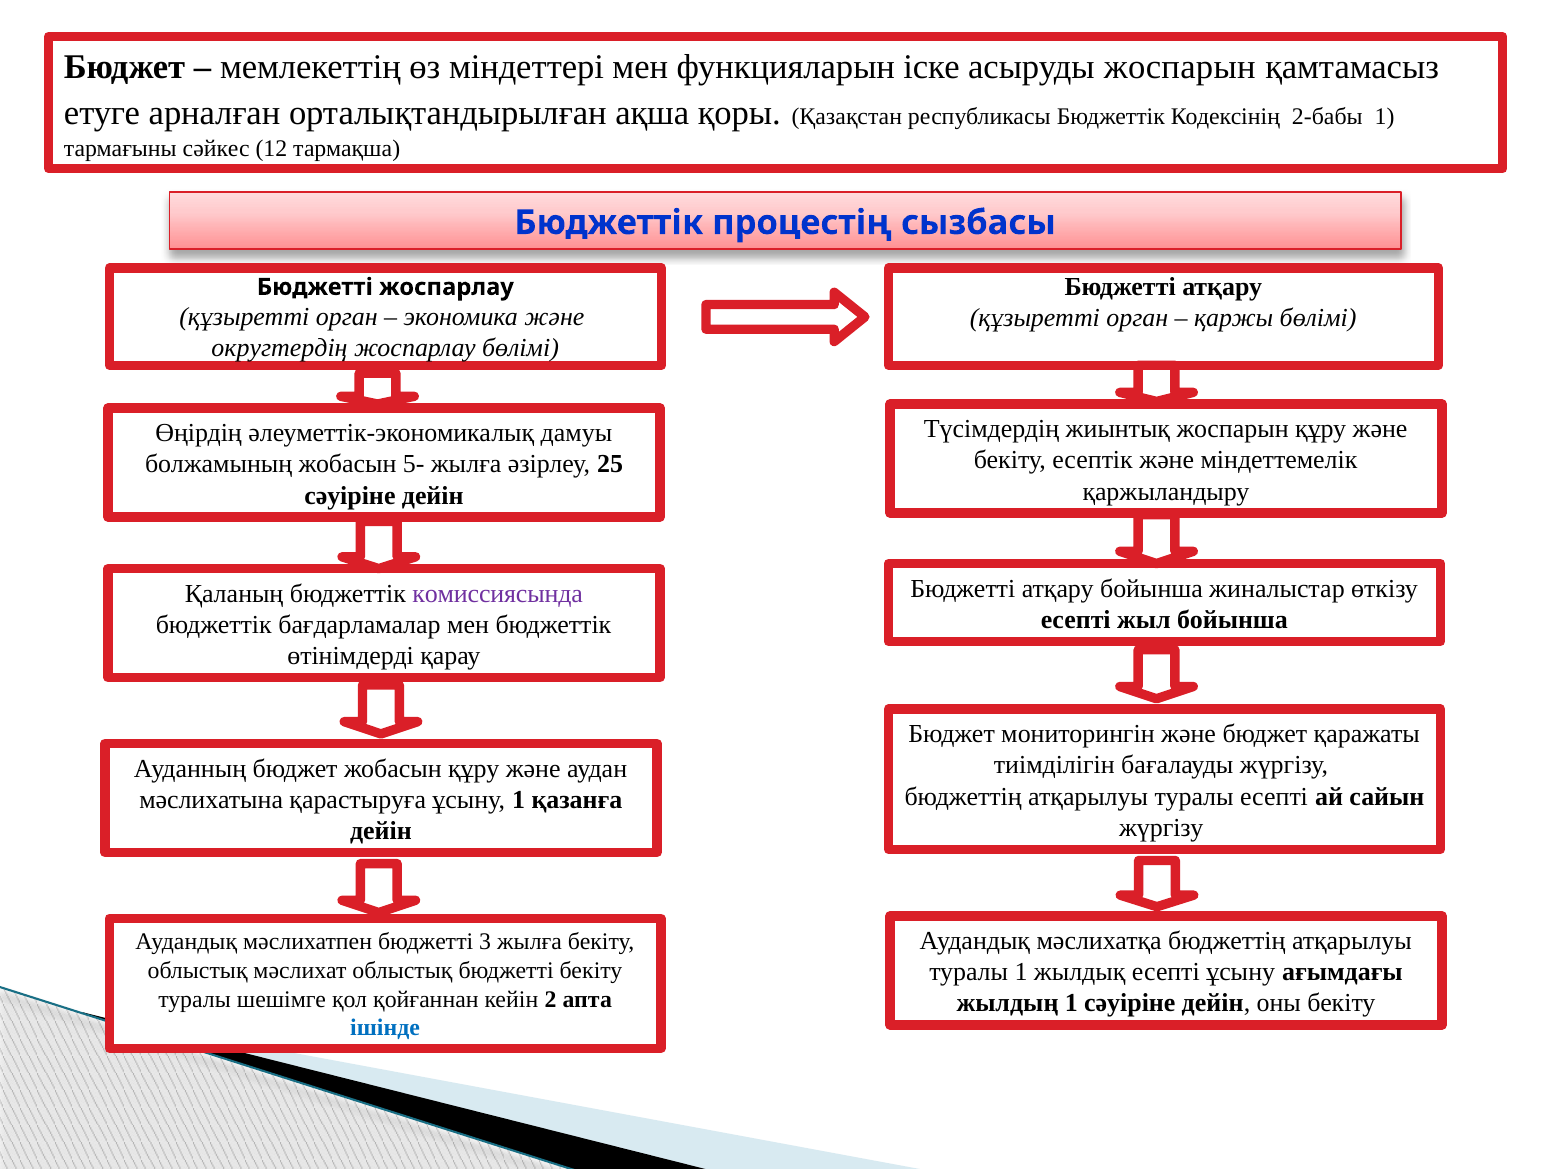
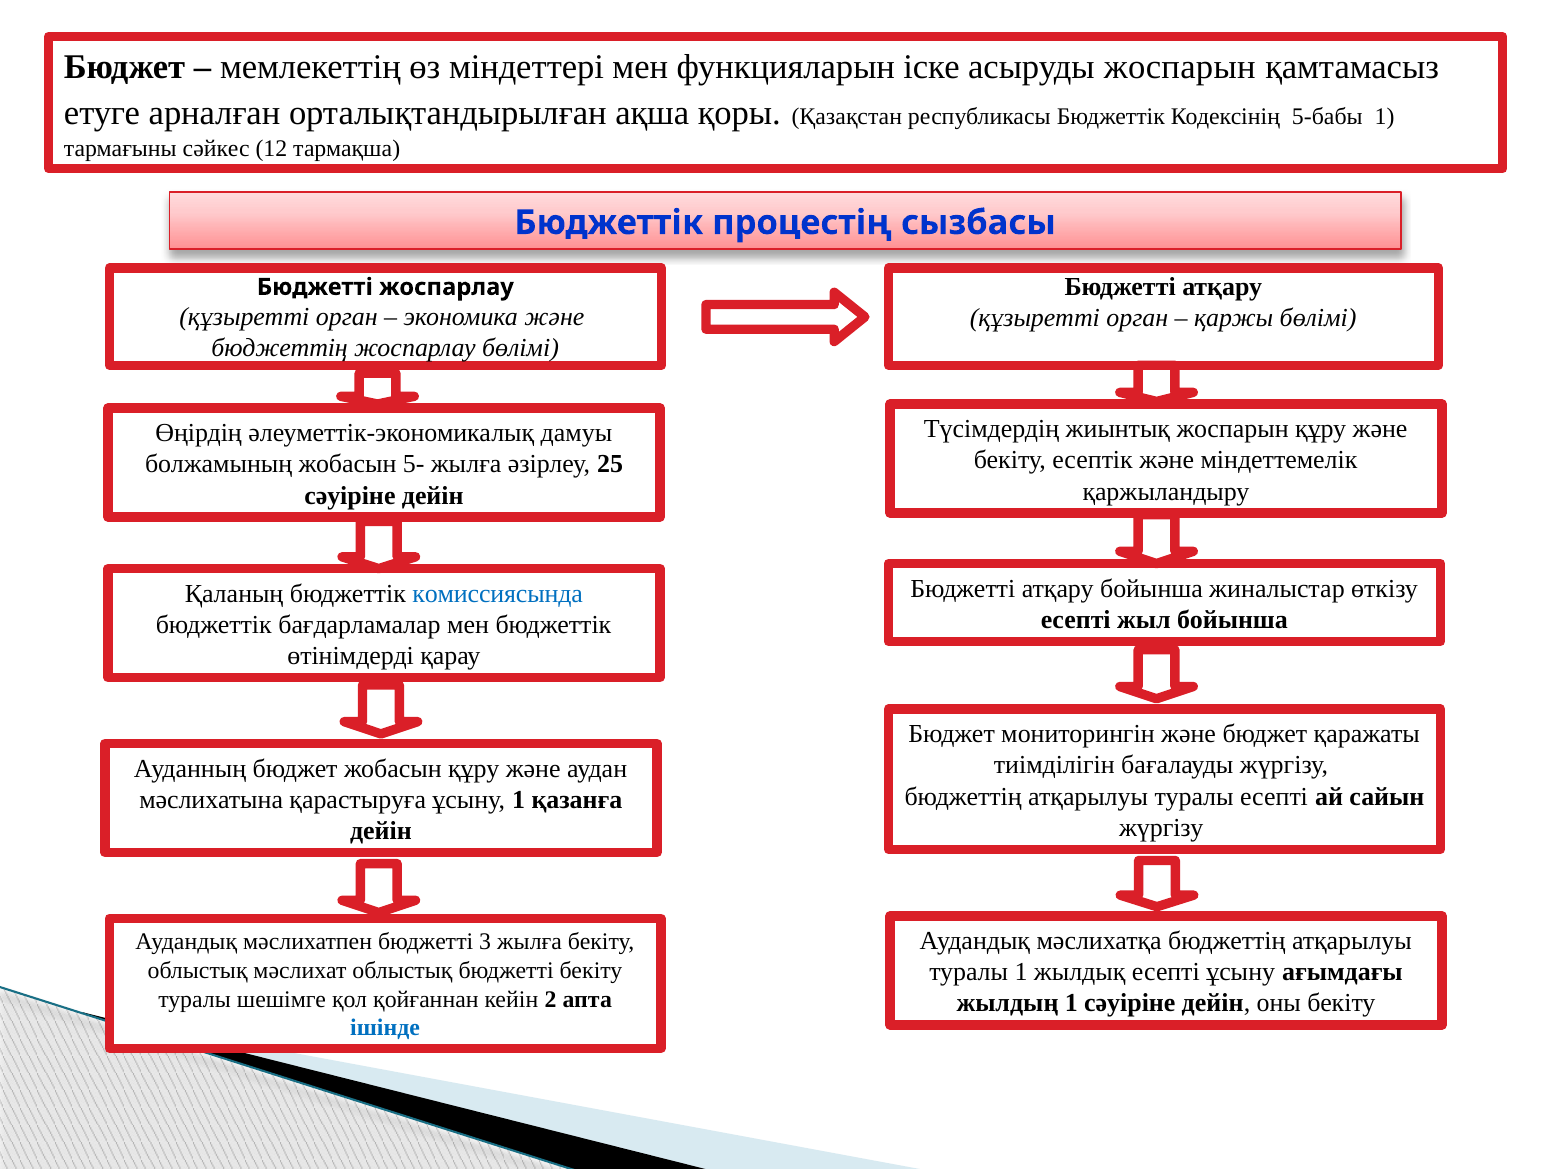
2-бабы: 2-бабы -> 5-бабы
округтердің at (280, 348): округтердің -> бюджеттің
комиссиясында colour: purple -> blue
